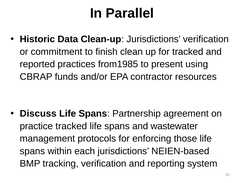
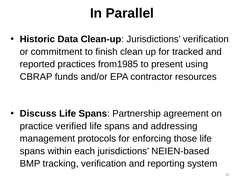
practice tracked: tracked -> verified
wastewater: wastewater -> addressing
